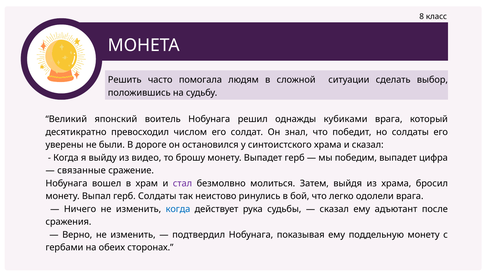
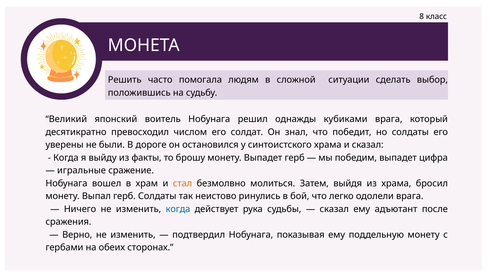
видео: видео -> факты
связанные: связанные -> игральные
стал colour: purple -> orange
